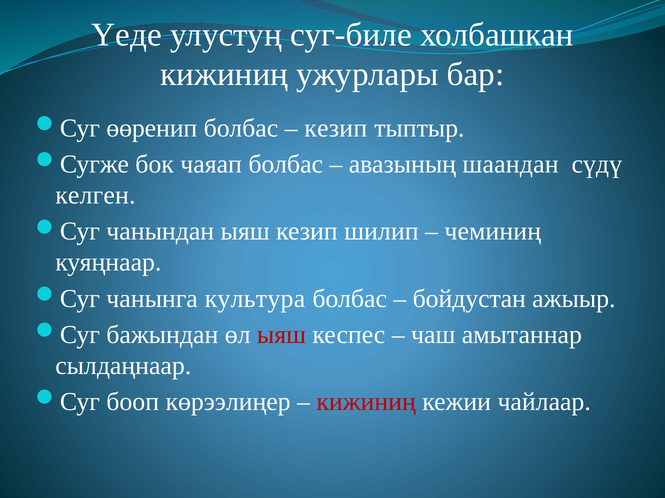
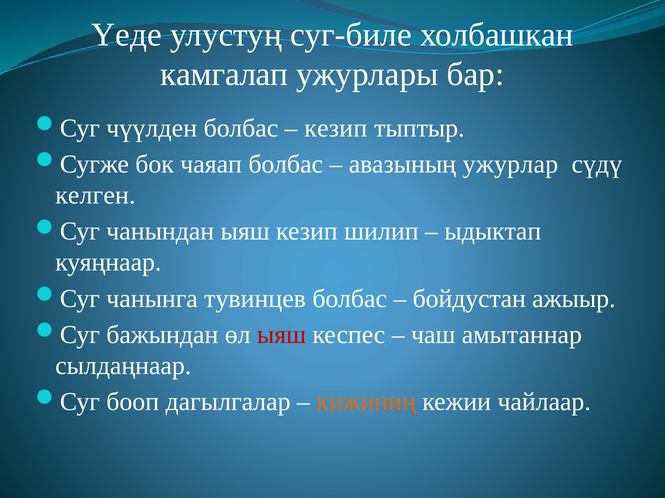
кижиниң at (224, 75): кижиниң -> камгалап
өөренип: өөренип -> чүүлден
шаандан: шаандан -> ужурлар
чеминиң: чеминиң -> ыдыктап
культура: культура -> тувинцев
көрээлиңер: көрээлиңер -> дагылгалар
кижиниң at (366, 402) colour: red -> orange
